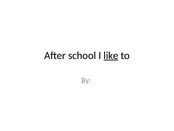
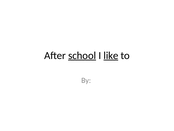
school underline: none -> present
